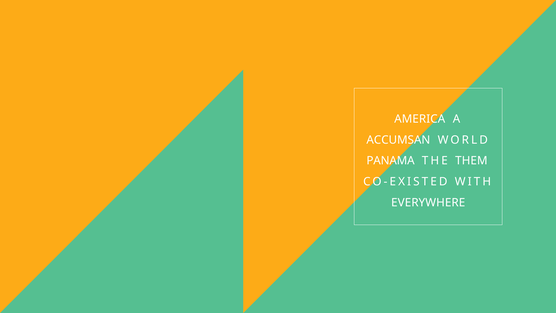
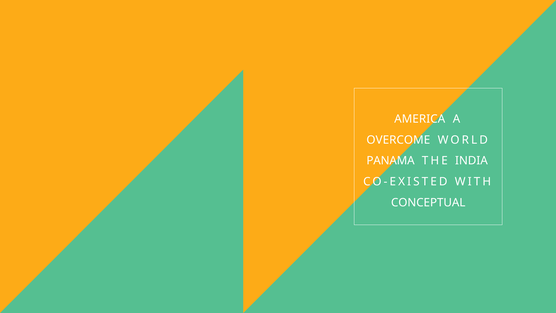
ACCUMSAN: ACCUMSAN -> OVERCOME
THEM: THEM -> INDIA
EVERYWHERE: EVERYWHERE -> CONCEPTUAL
